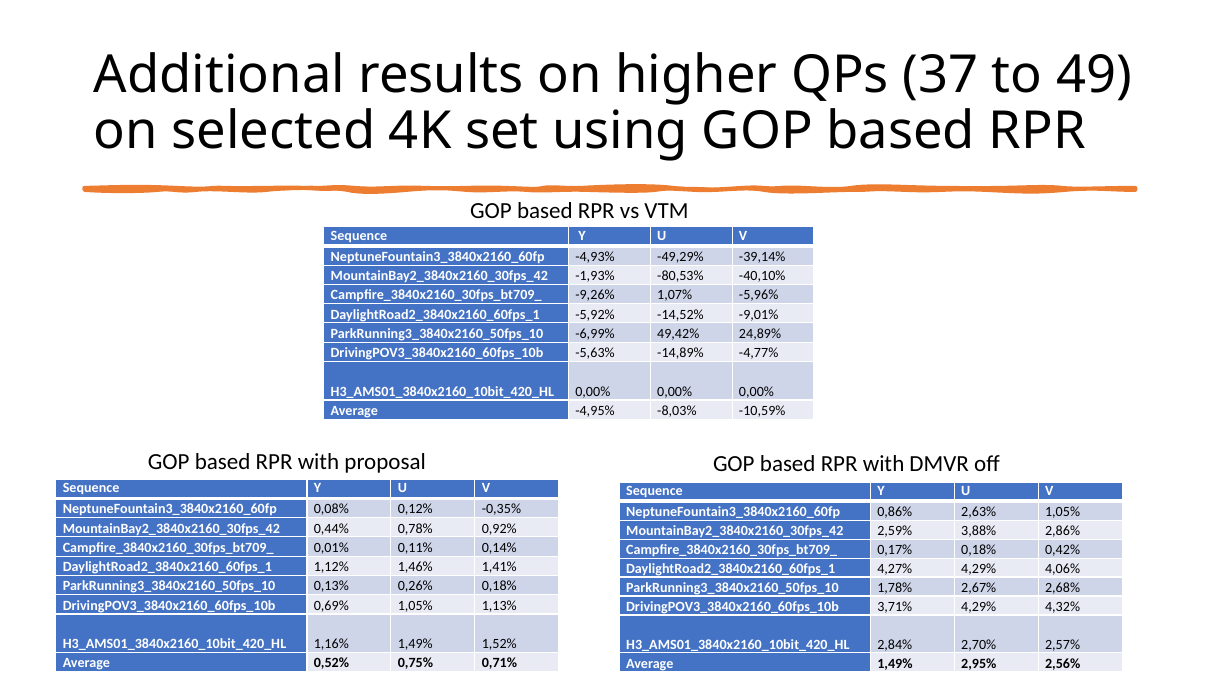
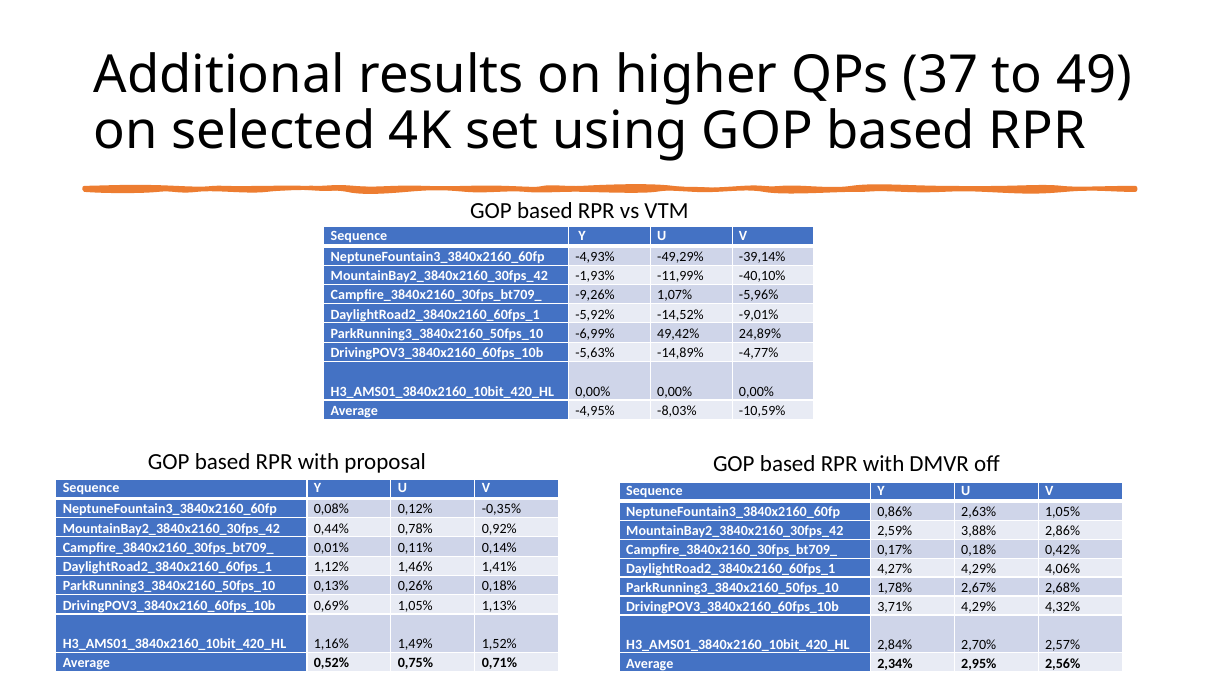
-80,53%: -80,53% -> -11,99%
Average 1,49%: 1,49% -> 2,34%
